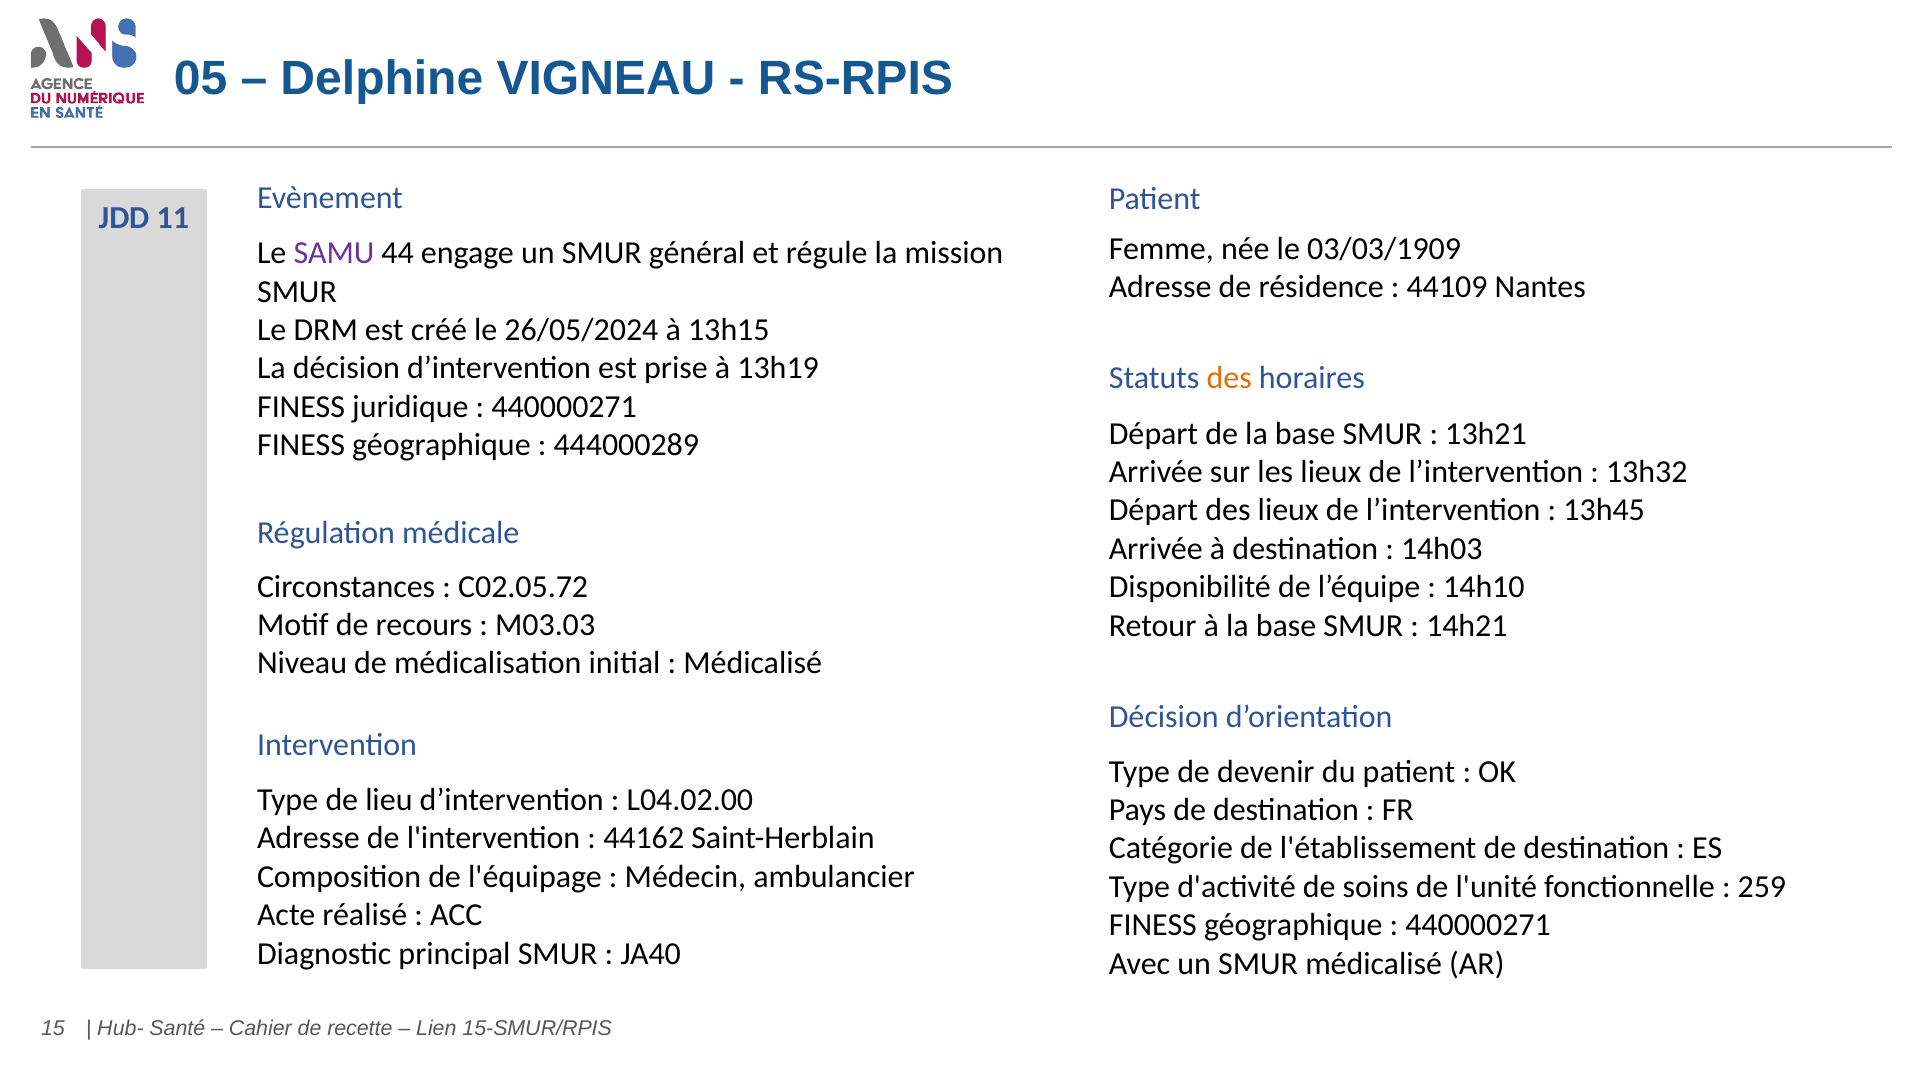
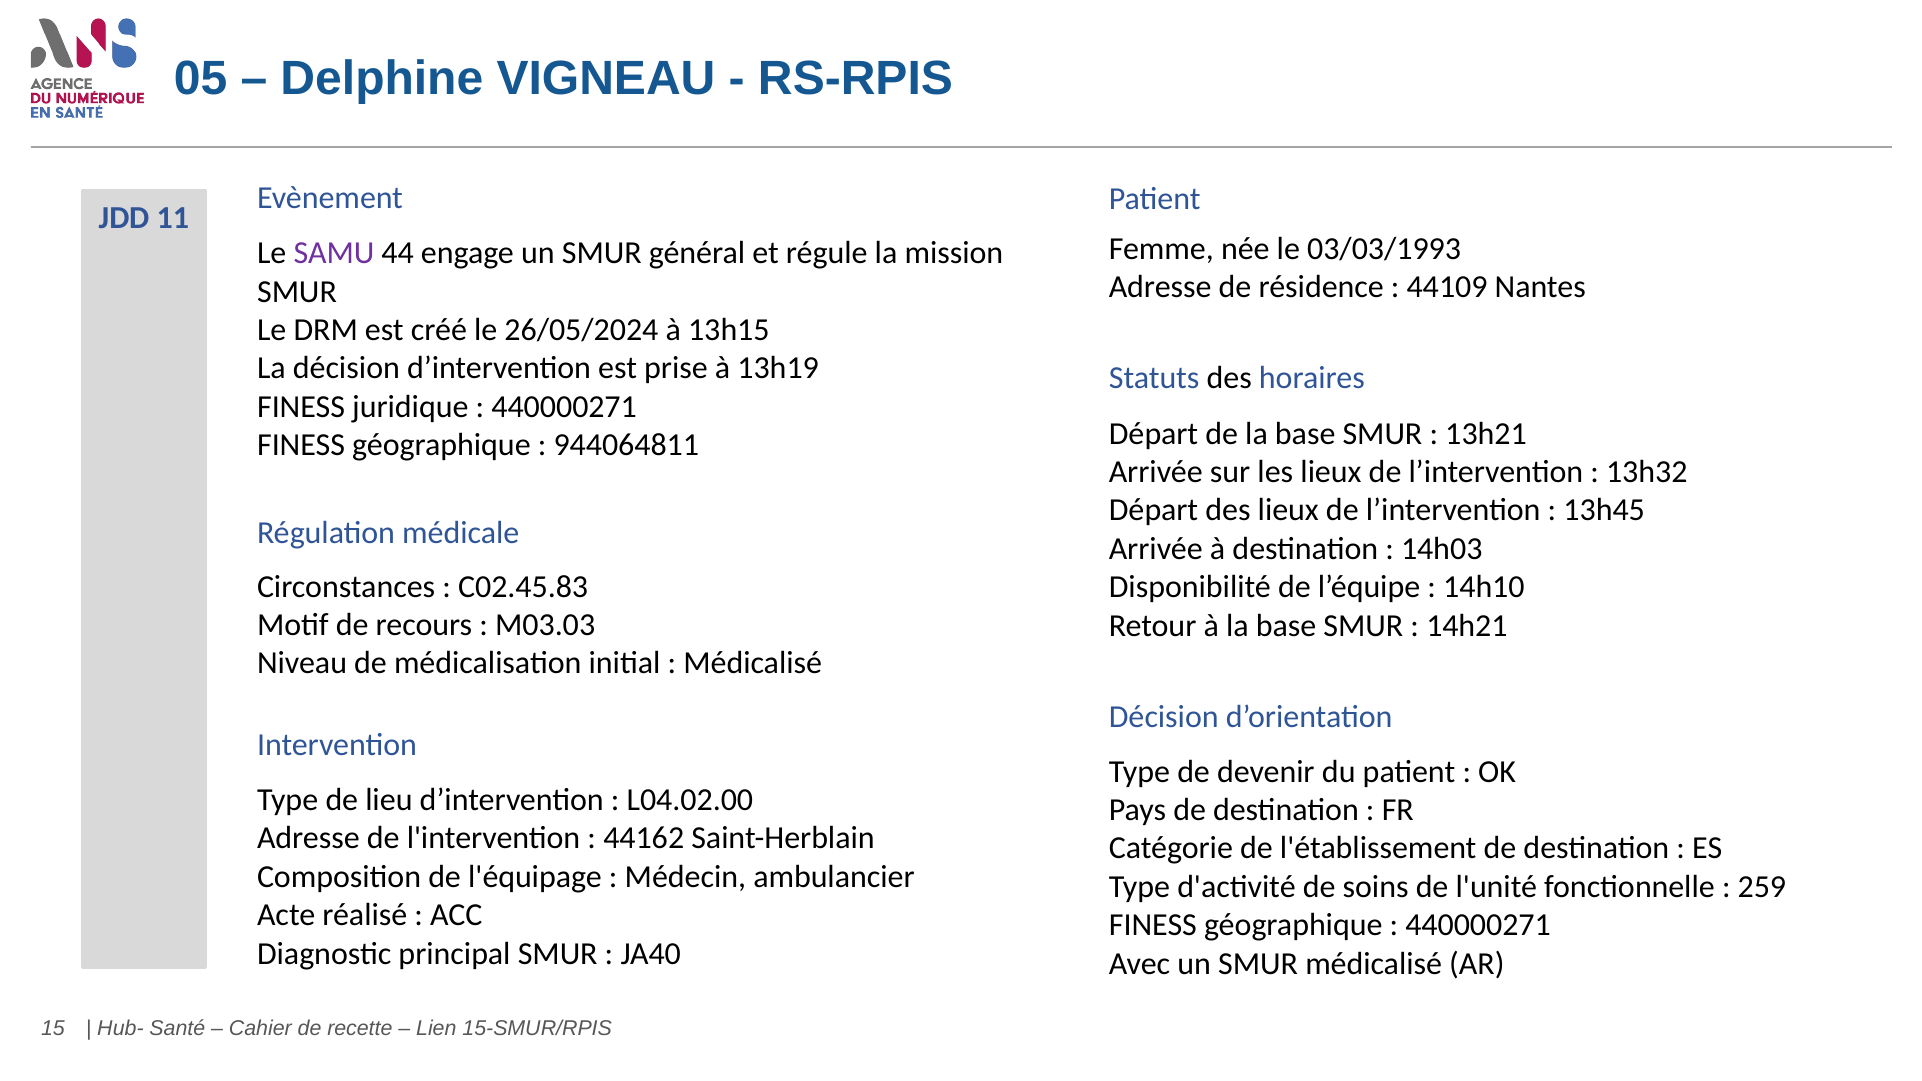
03/03/1909: 03/03/1909 -> 03/03/1993
des at (1229, 378) colour: orange -> black
444000289: 444000289 -> 944064811
C02.05.72: C02.05.72 -> C02.45.83
